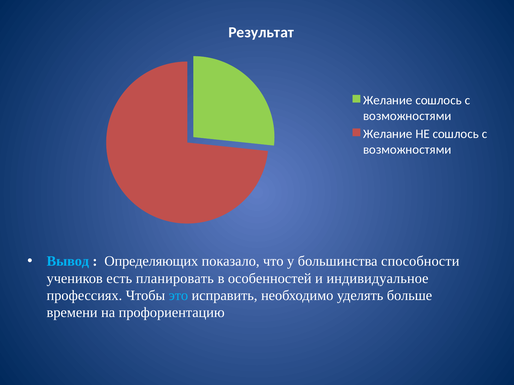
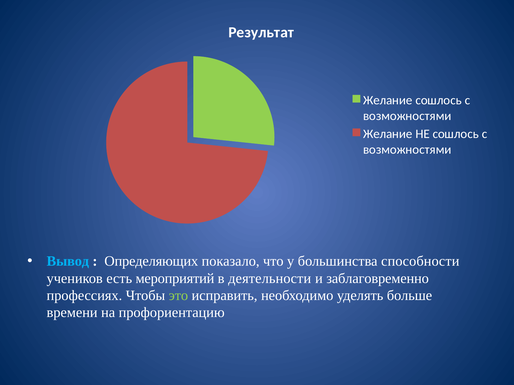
планировать: планировать -> мероприятий
особенностей: особенностей -> деятельности
индивидуальное: индивидуальное -> заблаговременно
это colour: light blue -> light green
